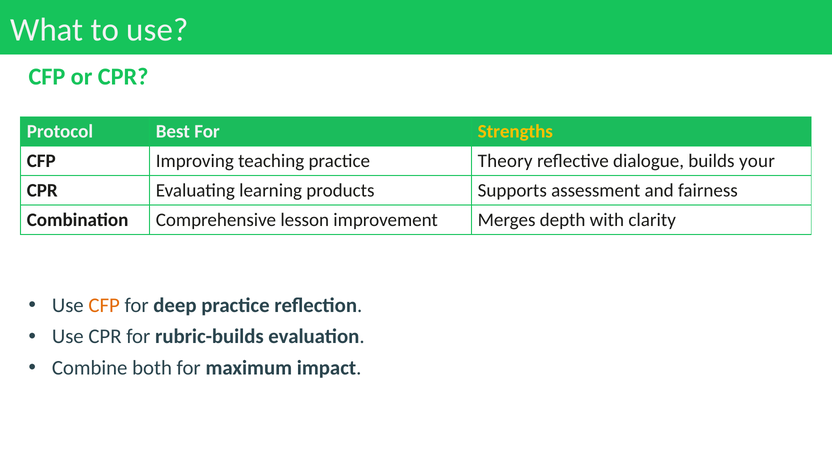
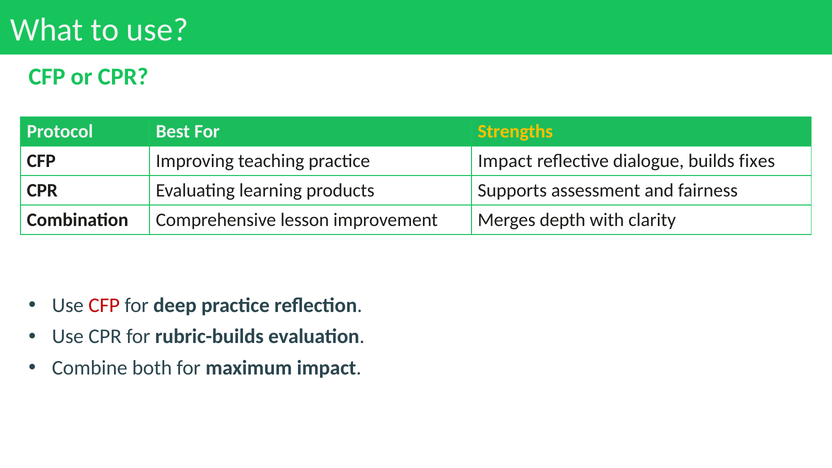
practice Theory: Theory -> Impact
your: your -> fixes
CFP at (104, 305) colour: orange -> red
